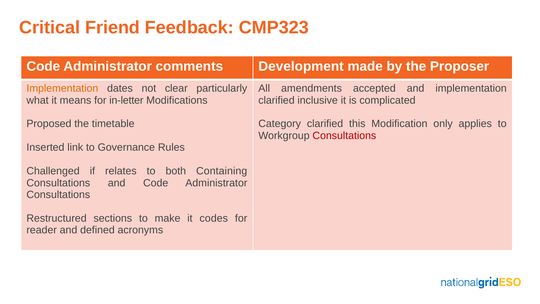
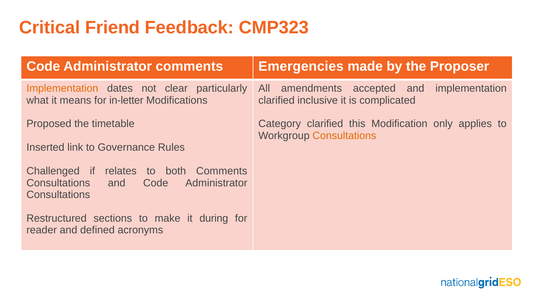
Development: Development -> Emergencies
Consultations at (344, 136) colour: red -> orange
both Containing: Containing -> Comments
codes: codes -> during
